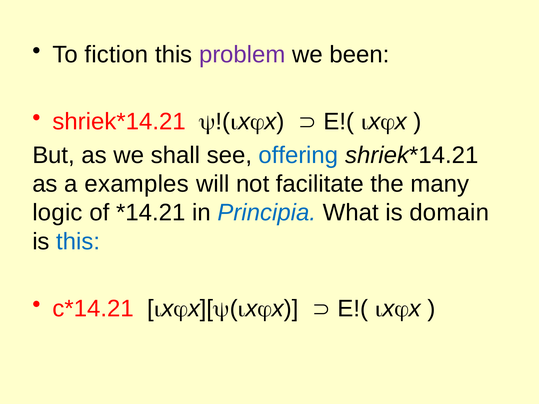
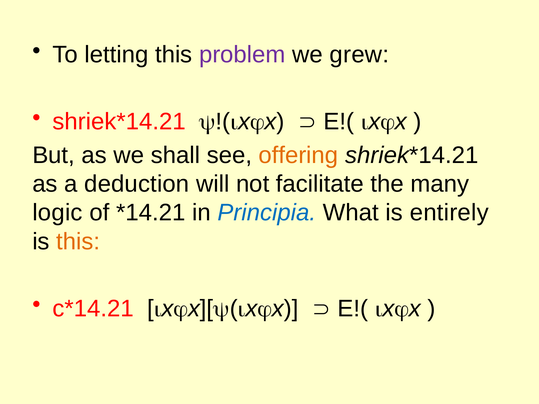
fiction: fiction -> letting
been: been -> grew
offering colour: blue -> orange
examples: examples -> deduction
domain: domain -> entirely
this at (78, 242) colour: blue -> orange
